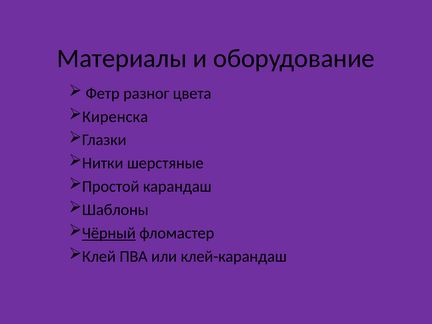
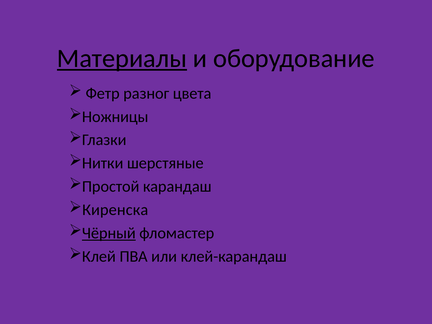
Материалы underline: none -> present
Киренска: Киренска -> Ножницы
Шаблоны: Шаблоны -> Киренска
